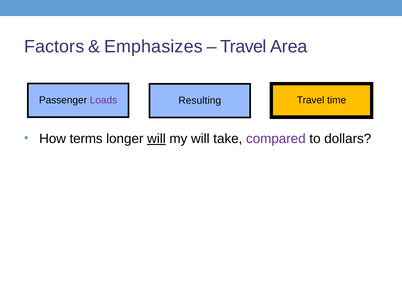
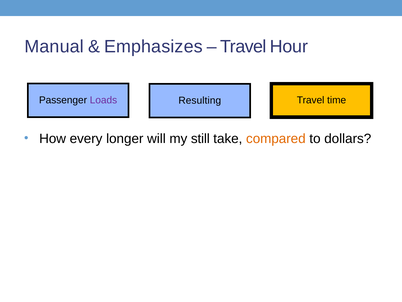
Factors: Factors -> Manual
Area: Area -> Hour
terms: terms -> every
will at (156, 138) underline: present -> none
my will: will -> still
compared colour: purple -> orange
